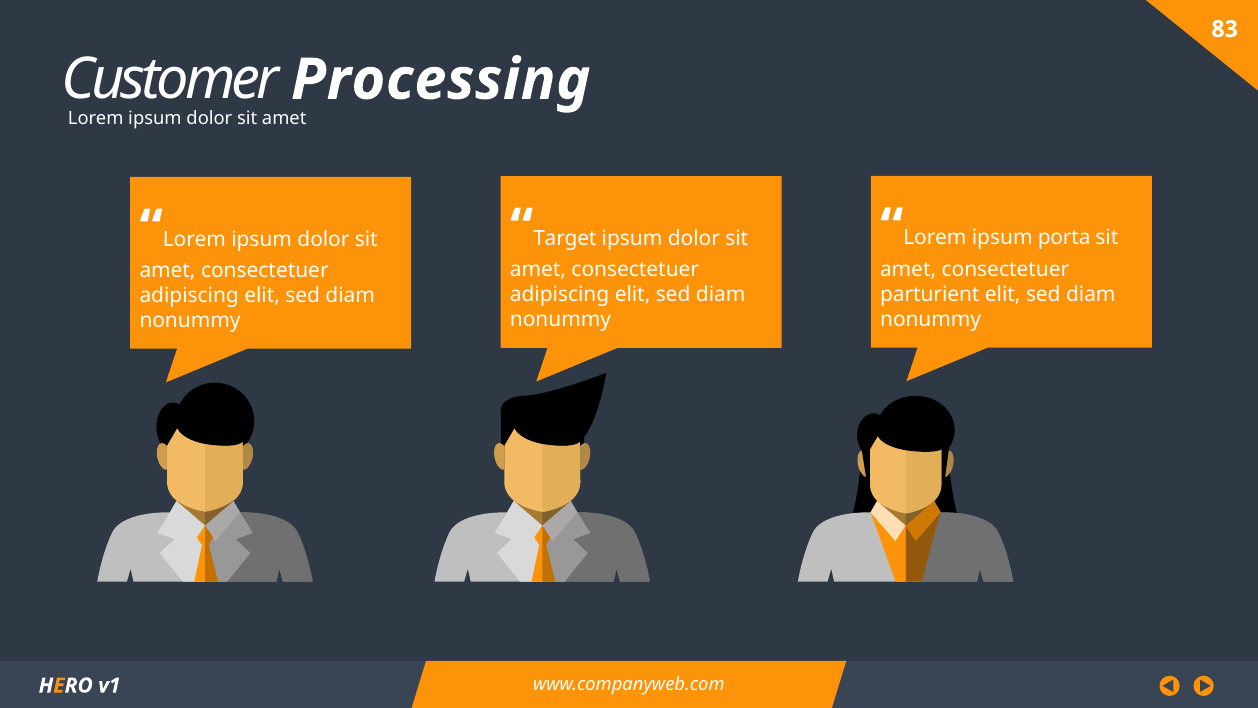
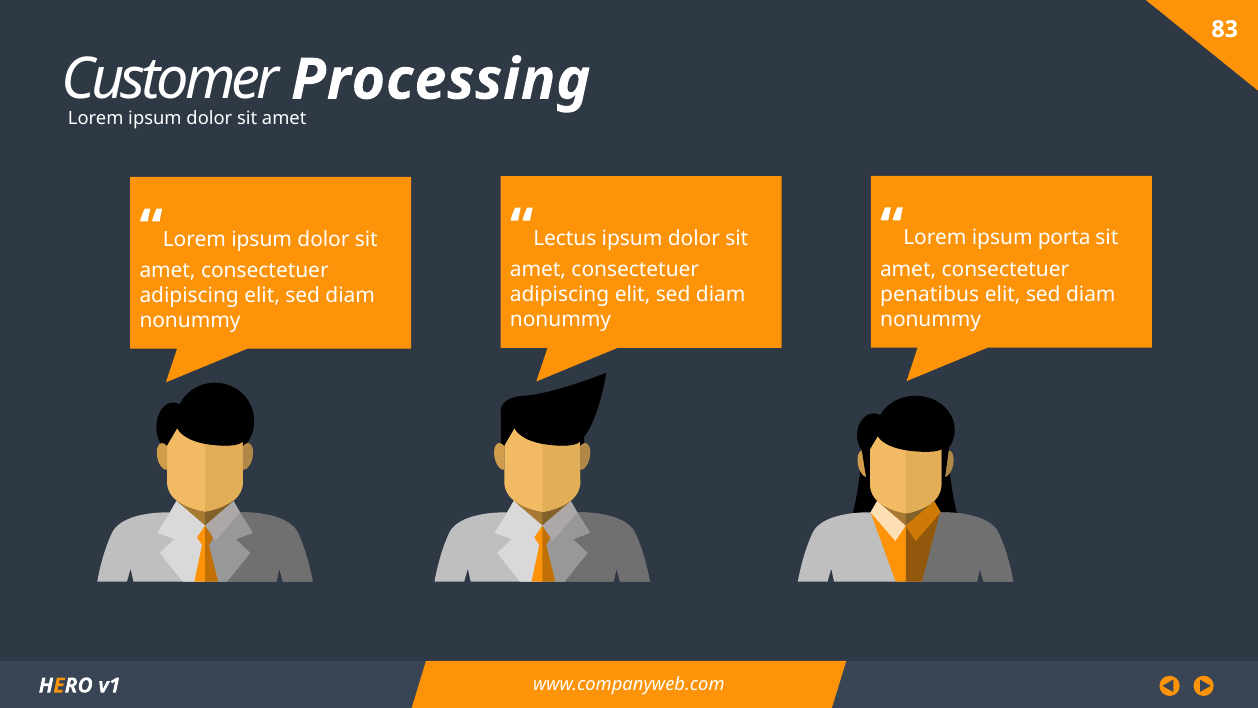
Target: Target -> Lectus
parturient: parturient -> penatibus
